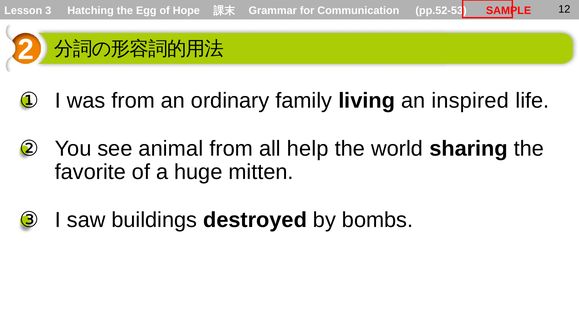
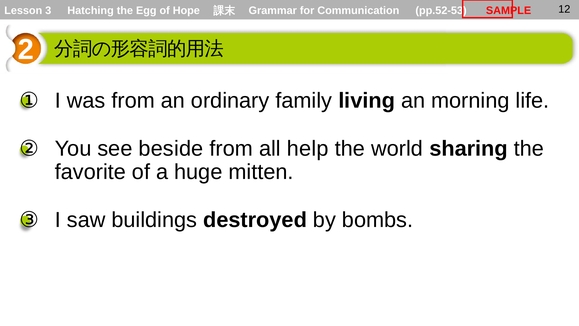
inspired: inspired -> morning
animal: animal -> beside
